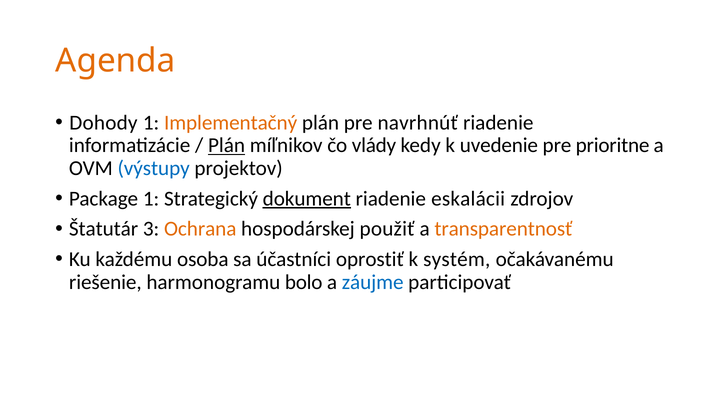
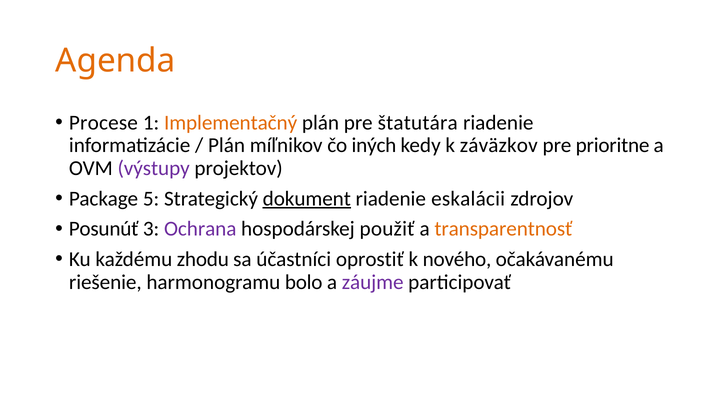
Dohody: Dohody -> Procese
navrhnúť: navrhnúť -> štatutára
Plán at (227, 146) underline: present -> none
vlády: vlády -> iných
uvedenie: uvedenie -> záväzkov
výstupy colour: blue -> purple
Package 1: 1 -> 5
Štatutár: Štatutár -> Posunúť
Ochrana colour: orange -> purple
osoba: osoba -> zhodu
systém: systém -> nového
záujme colour: blue -> purple
